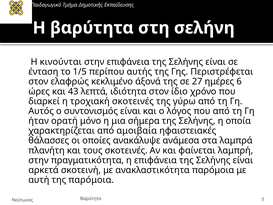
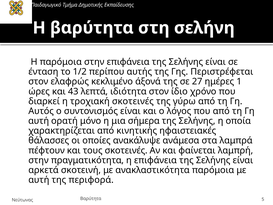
Η κινούνται: κινούνται -> παρόμοια
1/5: 1/5 -> 1/2
6: 6 -> 1
ήταν at (39, 121): ήταν -> αυτή
αμοιβαία: αμοιβαία -> κινητικής
πλανήτη: πλανήτη -> πέφτουν
της παρόμοια: παρόμοια -> περιφορά
